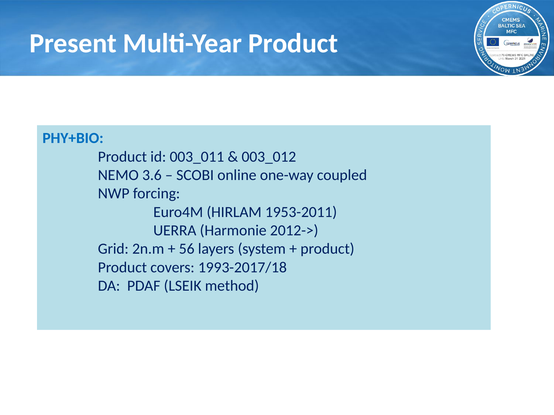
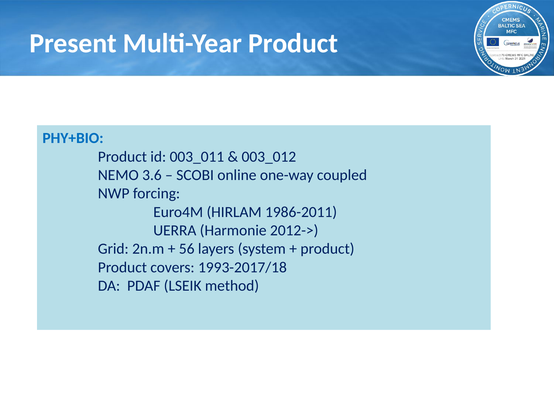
1953-2011: 1953-2011 -> 1986-2011
